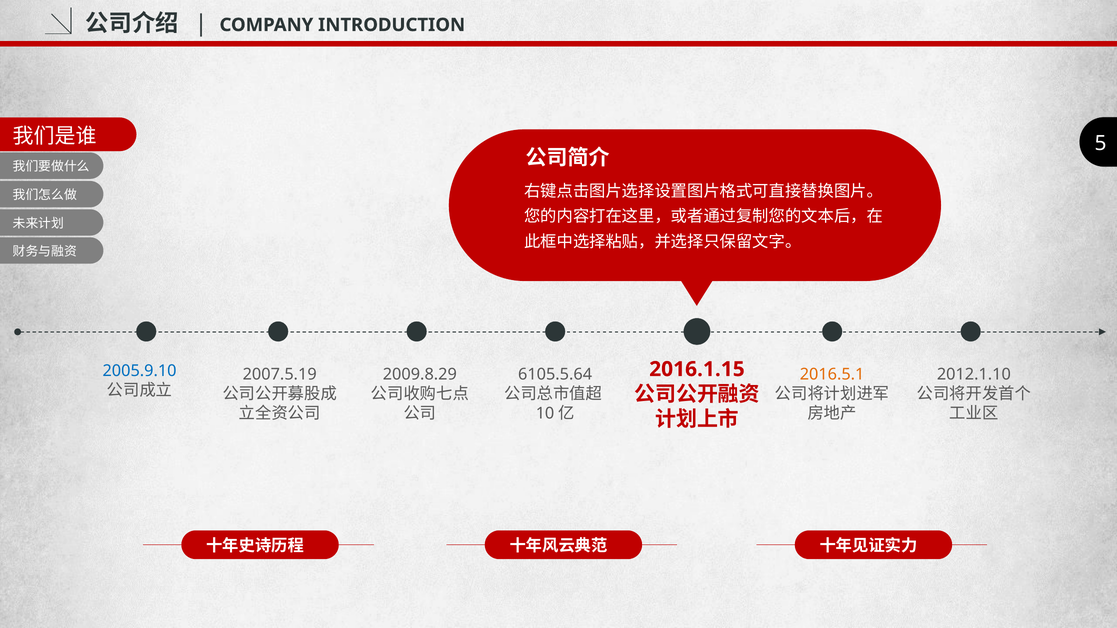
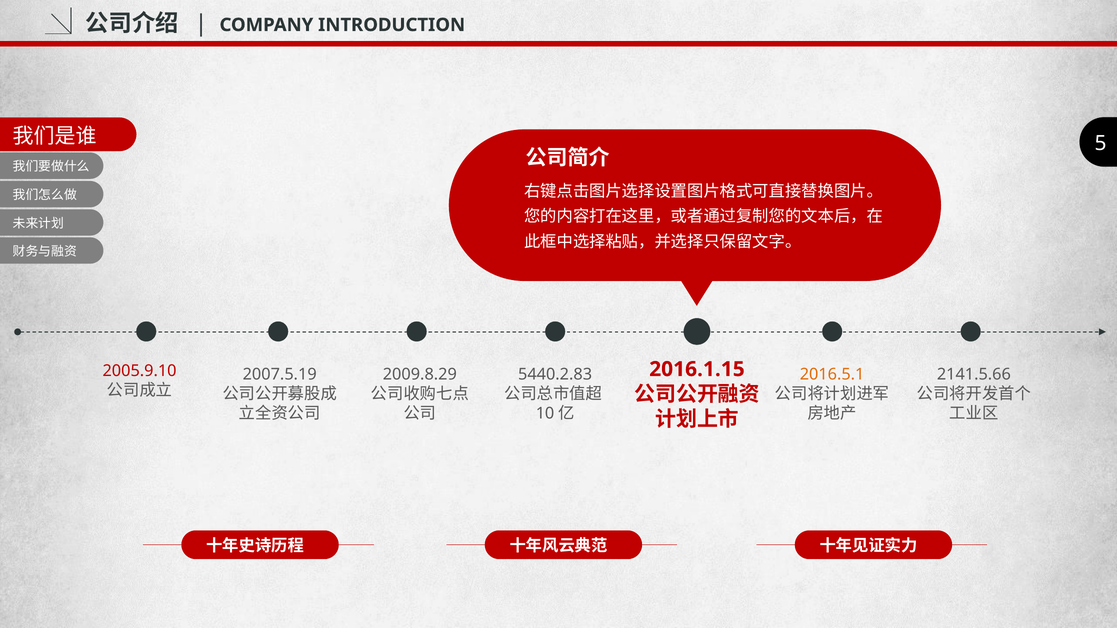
2005.9.10 colour: blue -> red
6105.5.64: 6105.5.64 -> 5440.2.83
2012.1.10: 2012.1.10 -> 2141.5.66
